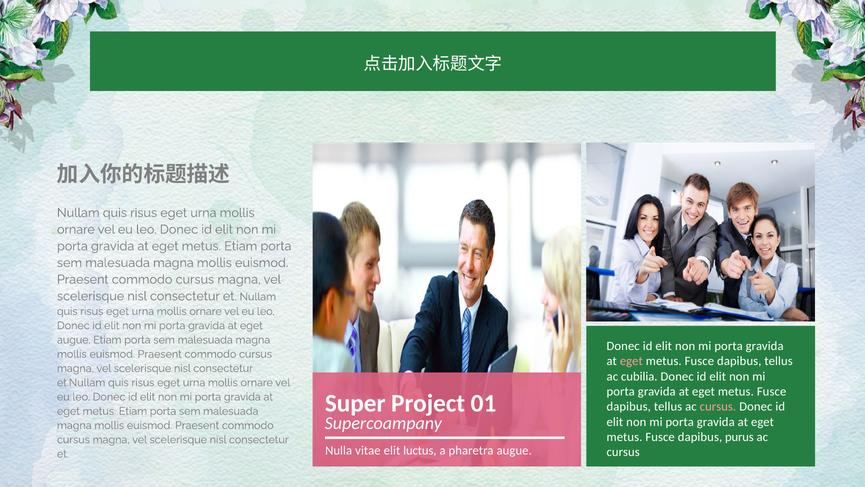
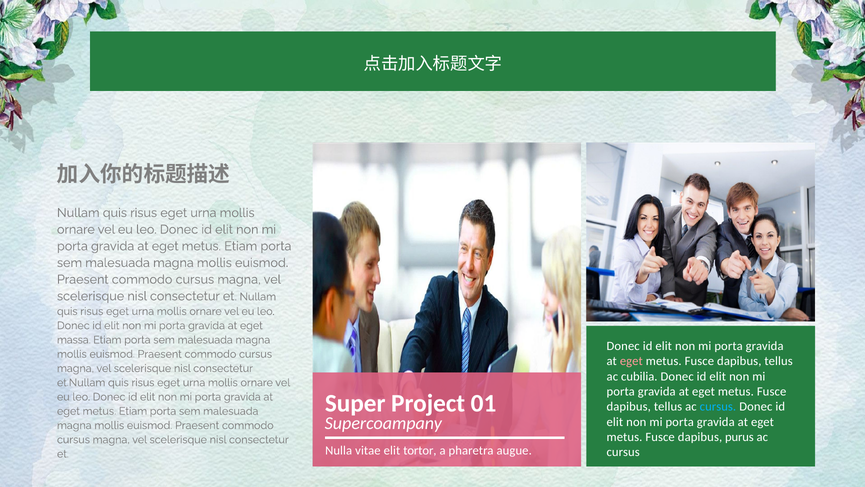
augue at (74, 340): augue -> massa
cursus at (718, 406) colour: pink -> light blue
luctus: luctus -> tortor
